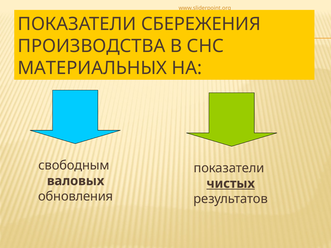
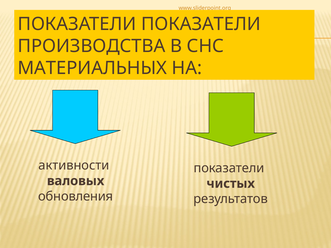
ПОКАЗАТЕЛИ СБЕРЕЖЕНИЯ: СБЕРЕЖЕНИЯ -> ПОКАЗАТЕЛИ
свободным: свободным -> активности
чистых underline: present -> none
